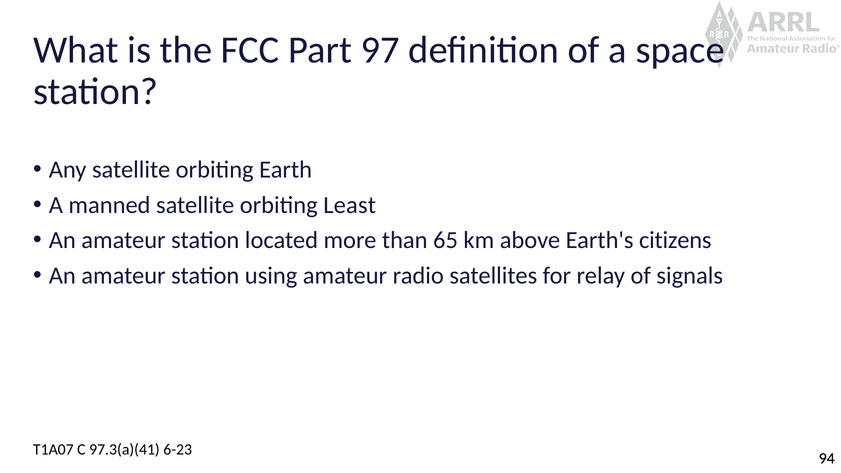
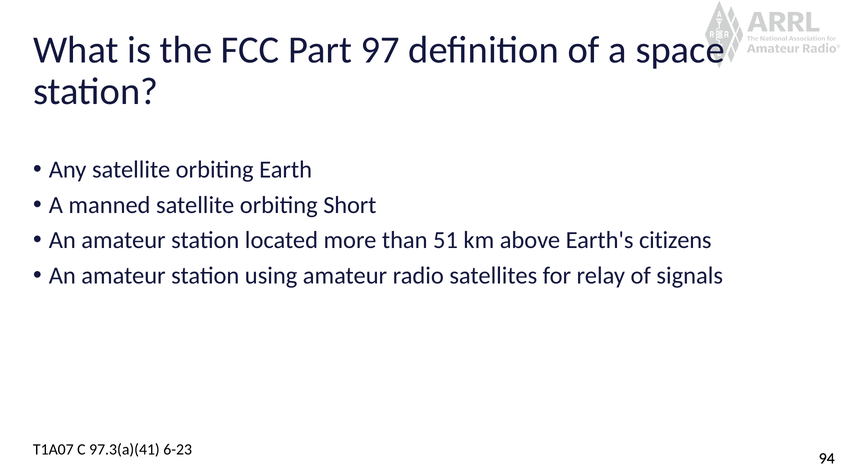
Least: Least -> Short
65: 65 -> 51
